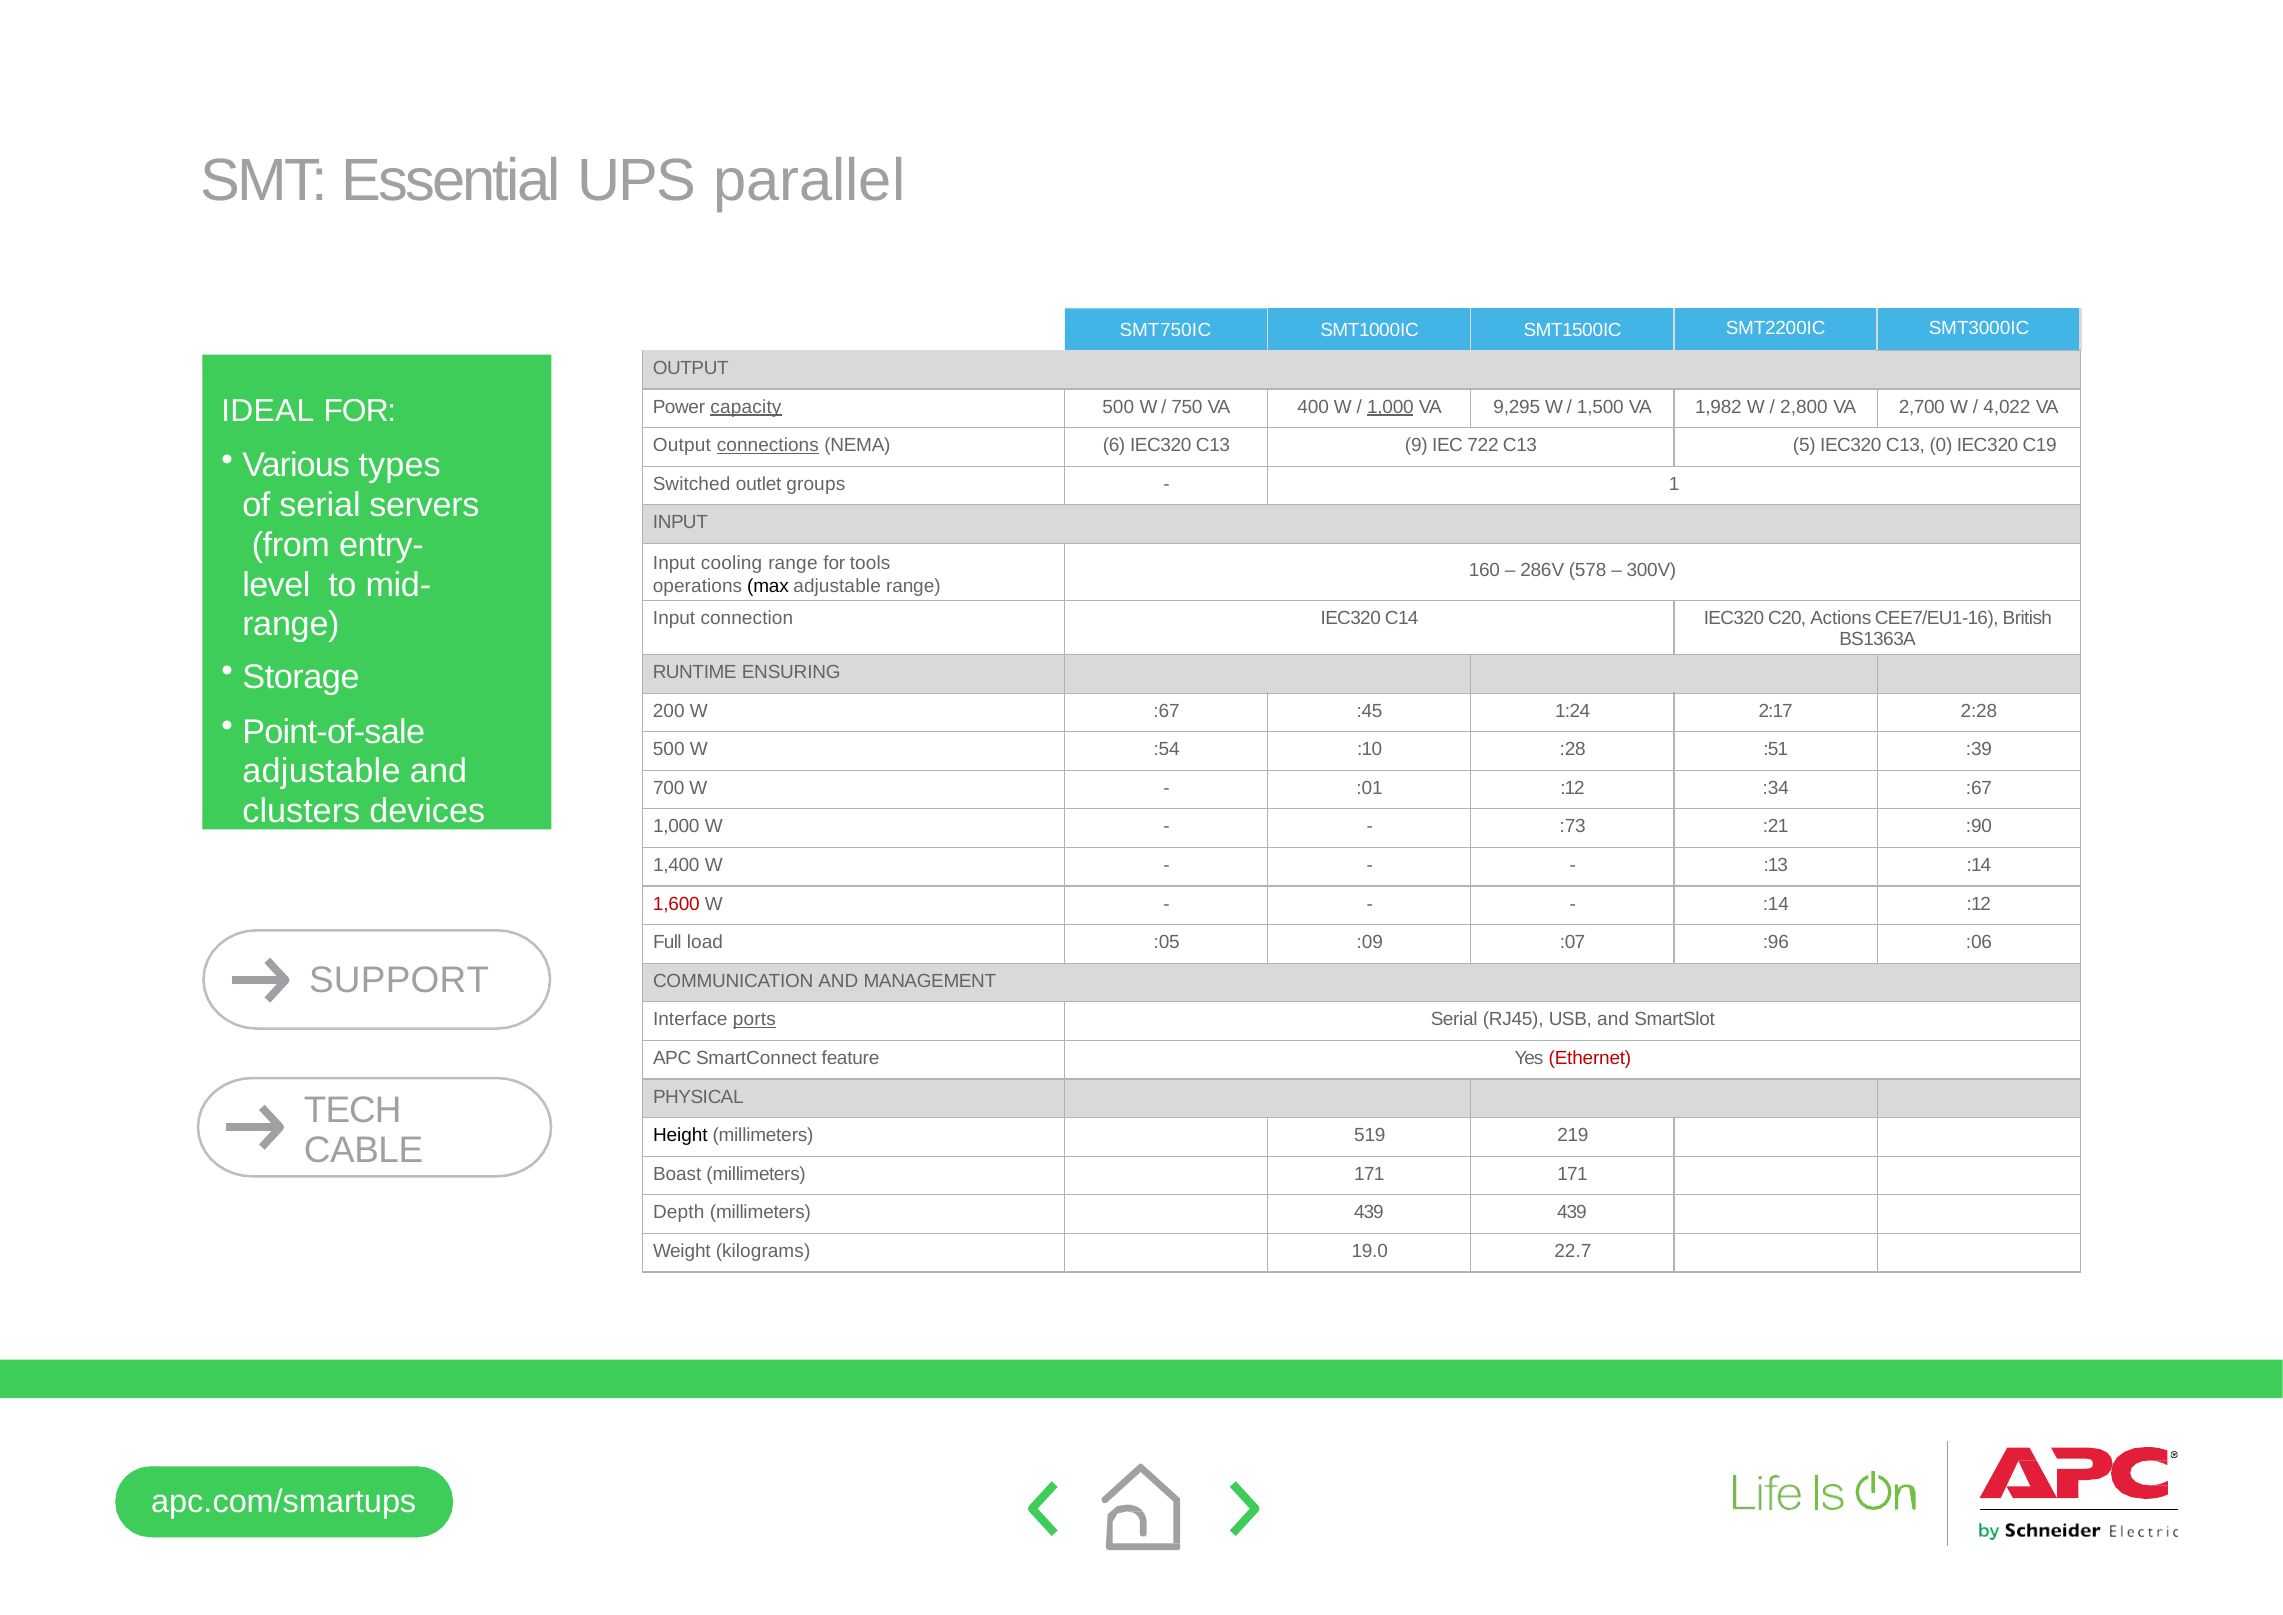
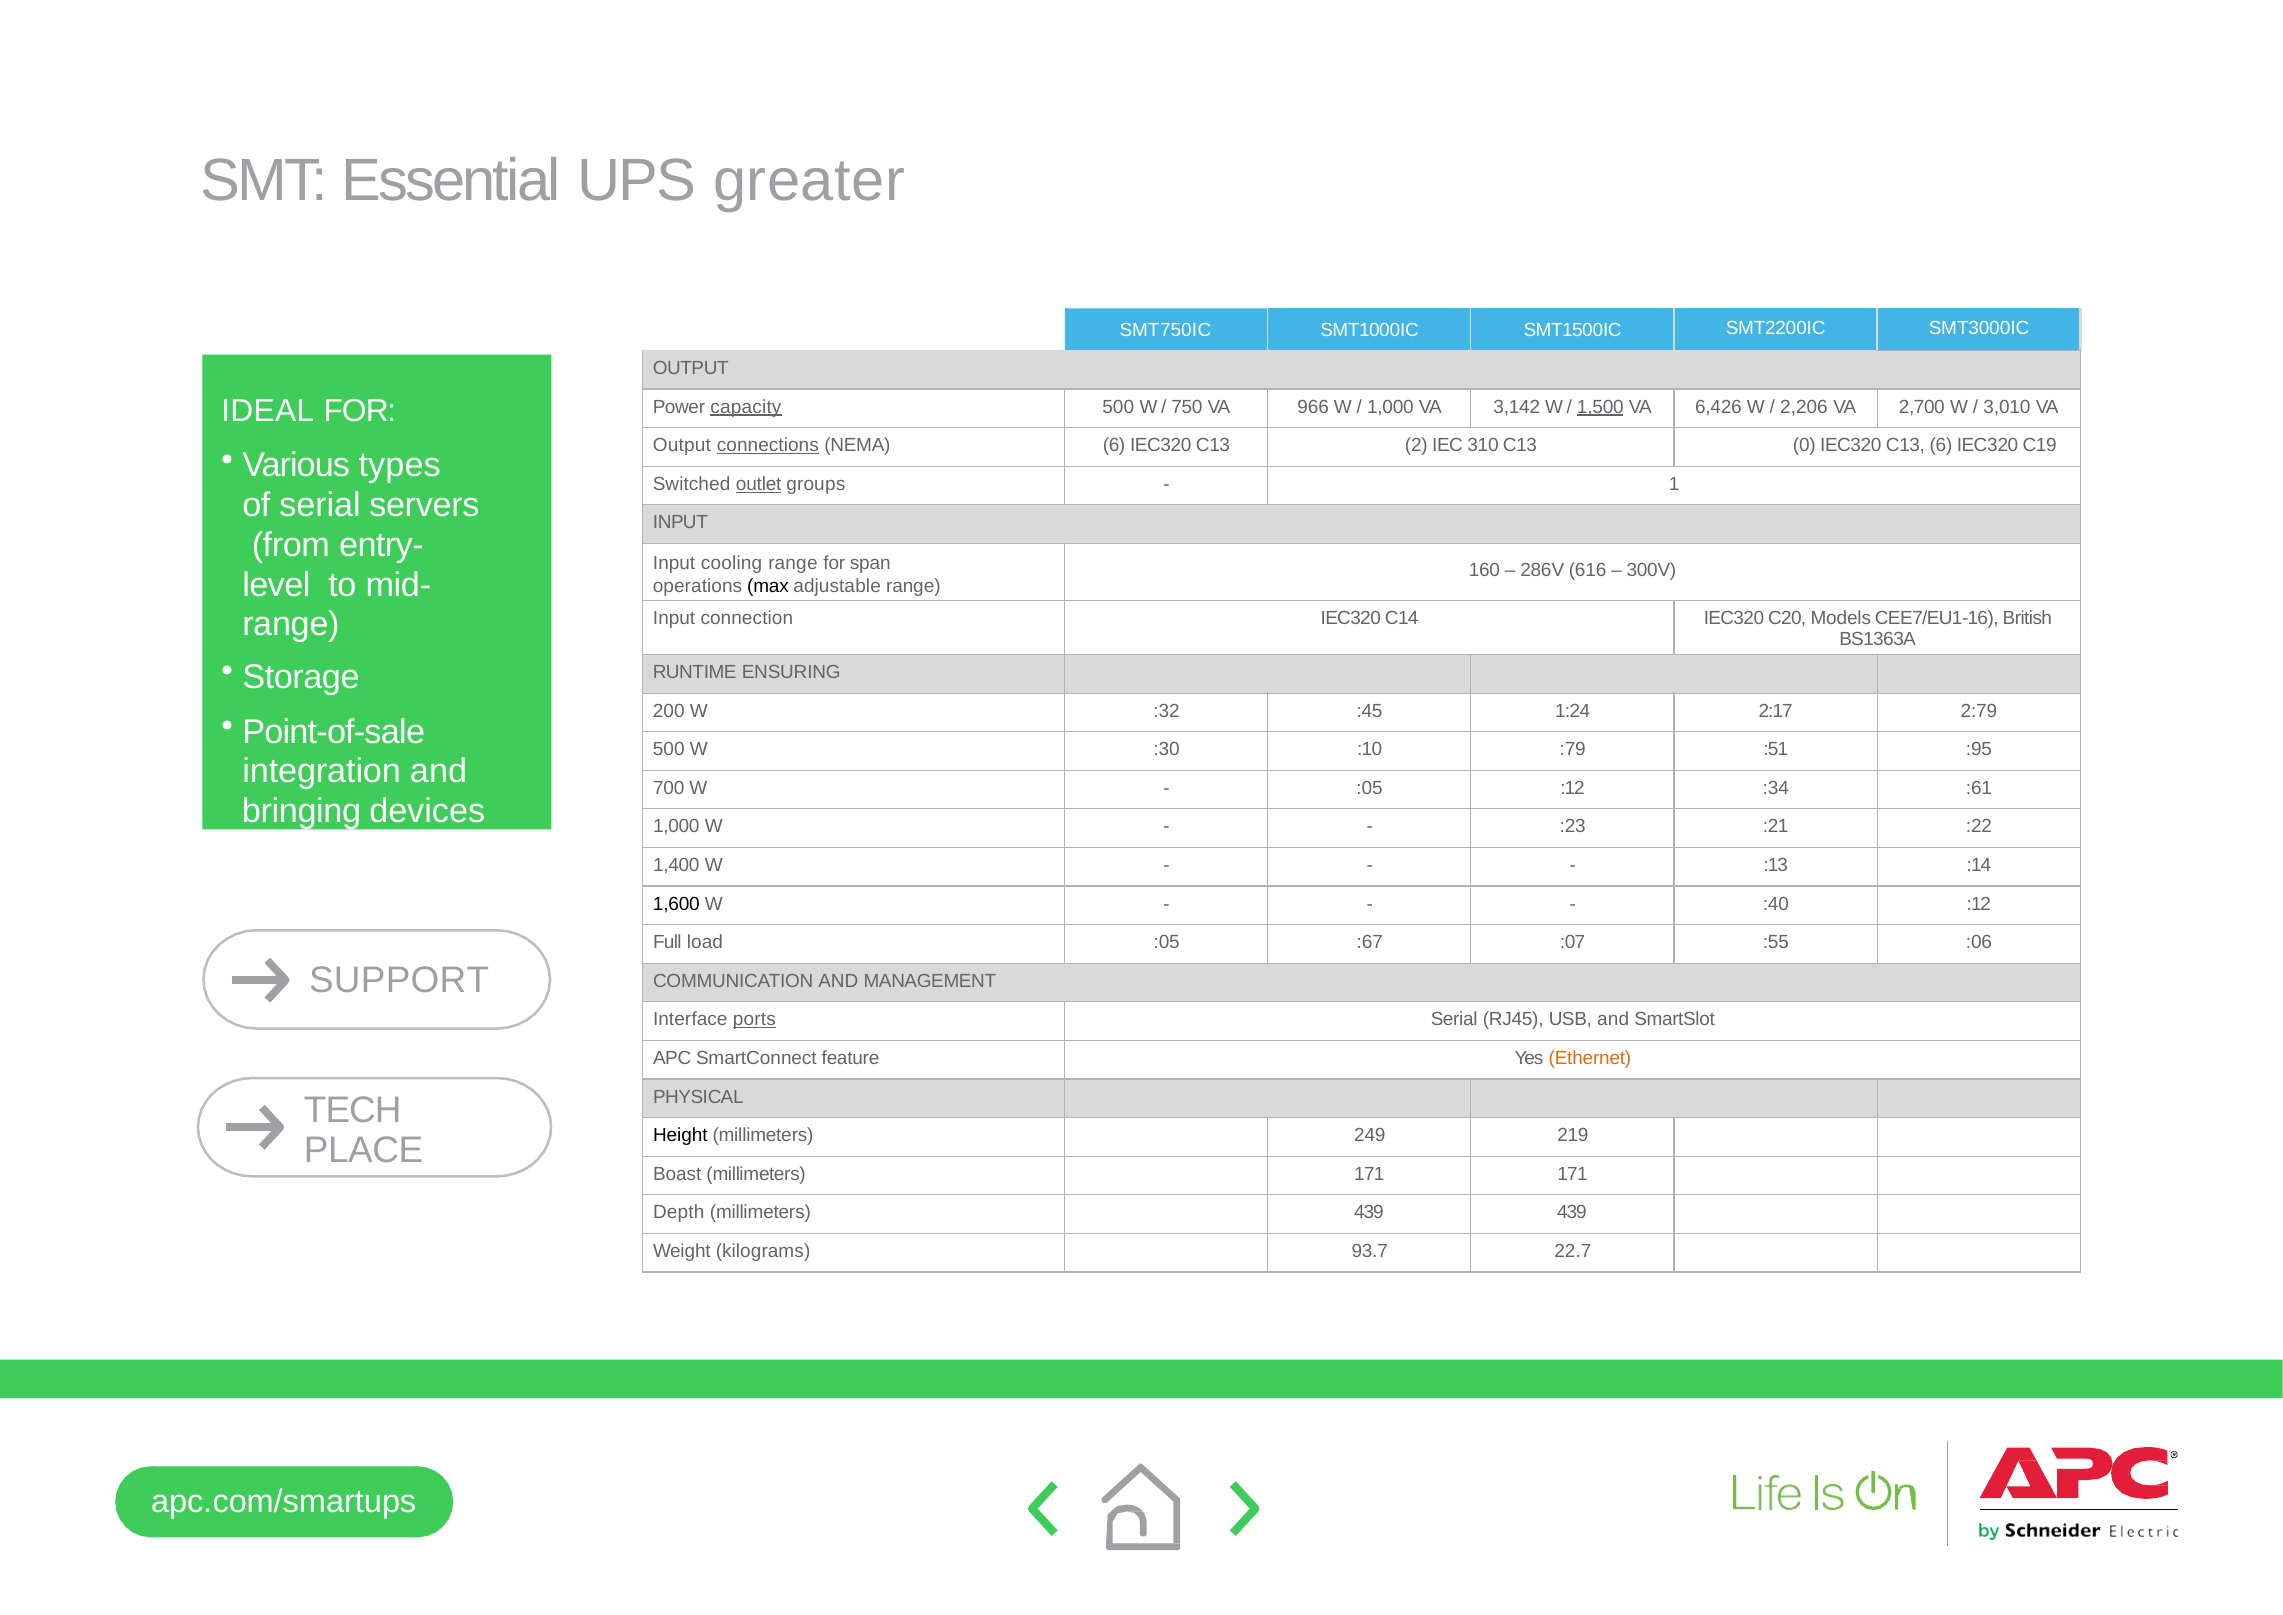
parallel: parallel -> greater
400: 400 -> 966
1,000 at (1390, 407) underline: present -> none
9,295: 9,295 -> 3,142
1,500 underline: none -> present
1,982: 1,982 -> 6,426
2,800: 2,800 -> 2,206
4,022: 4,022 -> 3,010
9: 9 -> 2
722: 722 -> 310
5: 5 -> 0
C13 0: 0 -> 6
outlet underline: none -> present
tools: tools -> span
578: 578 -> 616
Actions: Actions -> Models
W :67: :67 -> :32
2:28: 2:28 -> 2:79
:54: :54 -> :30
:28: :28 -> :79
:39: :39 -> :95
adjustable at (321, 771): adjustable -> integration
:01 at (1370, 788): :01 -> :05
:34 :67: :67 -> :61
clusters: clusters -> bringing
:73: :73 -> :23
:90: :90 -> :22
1,600 colour: red -> black
:14 at (1776, 904): :14 -> :40
:09: :09 -> :67
:96: :96 -> :55
Ethernet colour: red -> orange
519: 519 -> 249
CABLE: CABLE -> PLACE
19.0: 19.0 -> 93.7
